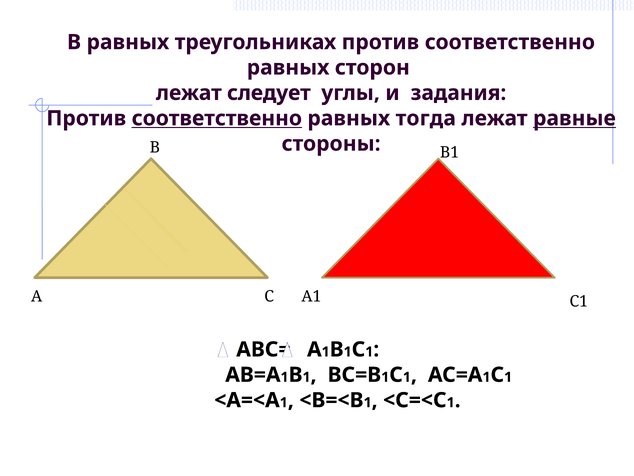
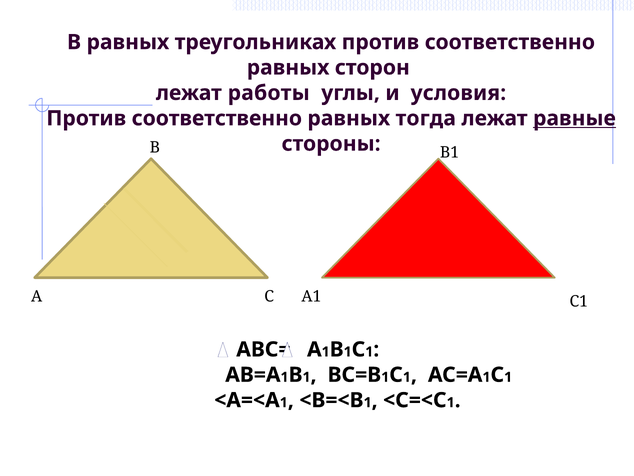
следует: следует -> работы
задания: задания -> условия
соответственно at (217, 118) underline: present -> none
